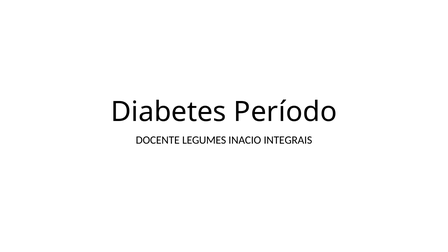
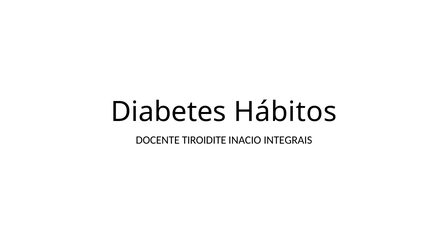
Período: Período -> Hábitos
LEGUMES: LEGUMES -> TIROIDITE
